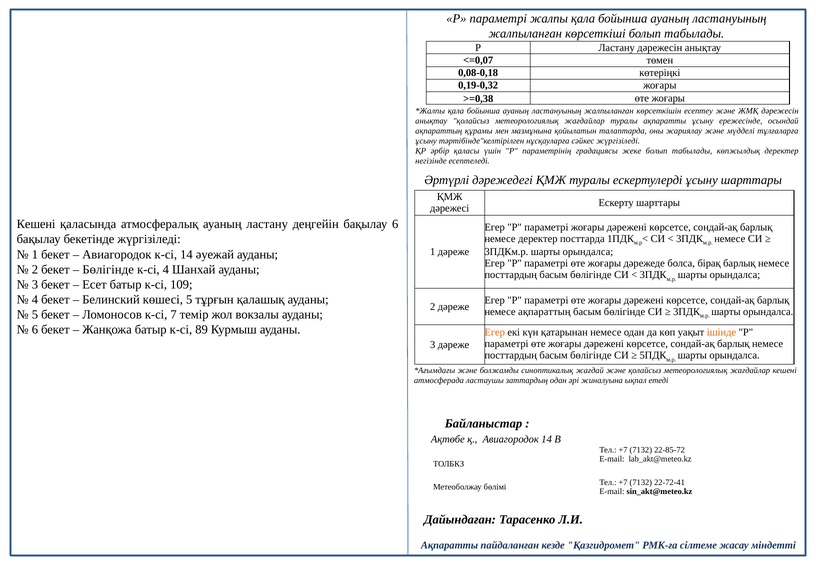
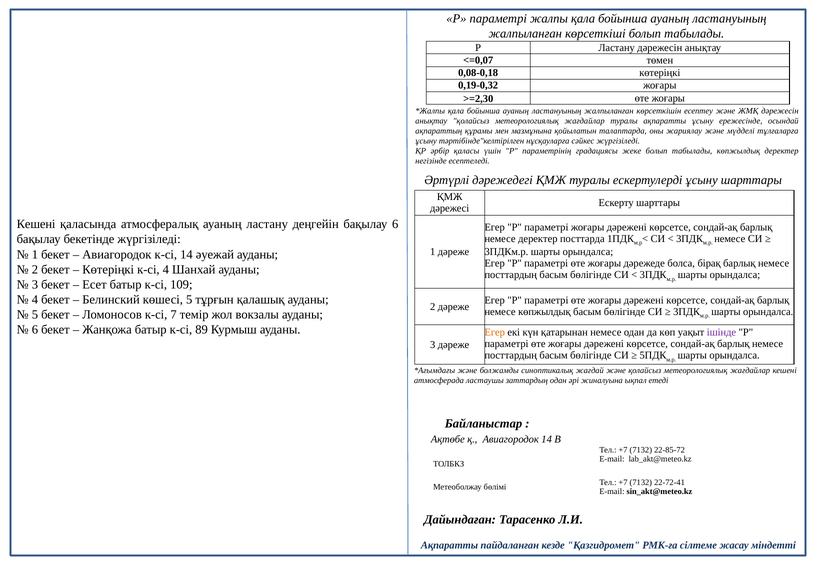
>=0,38: >=0,38 -> >=2,30
Бөлігінде at (108, 269): Бөлігінде -> Көтеріңкі
немесе ақпараттың: ақпараттың -> көпжылдық
ішінде colour: orange -> purple
